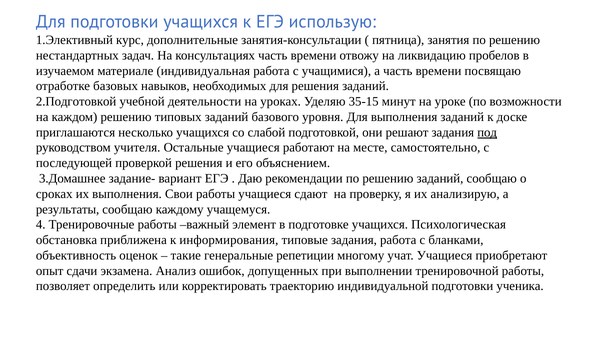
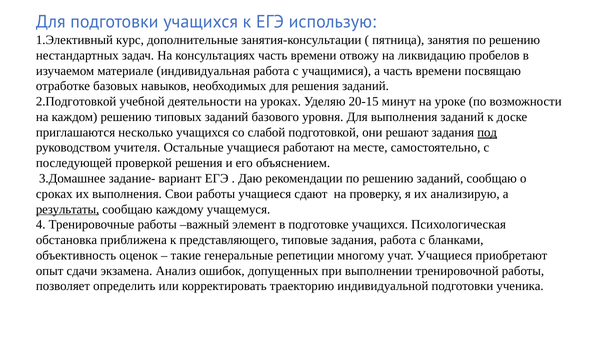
35-15: 35-15 -> 20-15
результаты underline: none -> present
информирования: информирования -> представляющего
